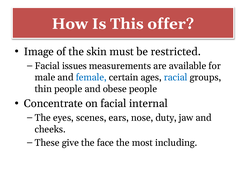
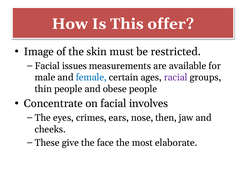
racial colour: blue -> purple
internal: internal -> involves
scenes: scenes -> crimes
duty: duty -> then
including: including -> elaborate
